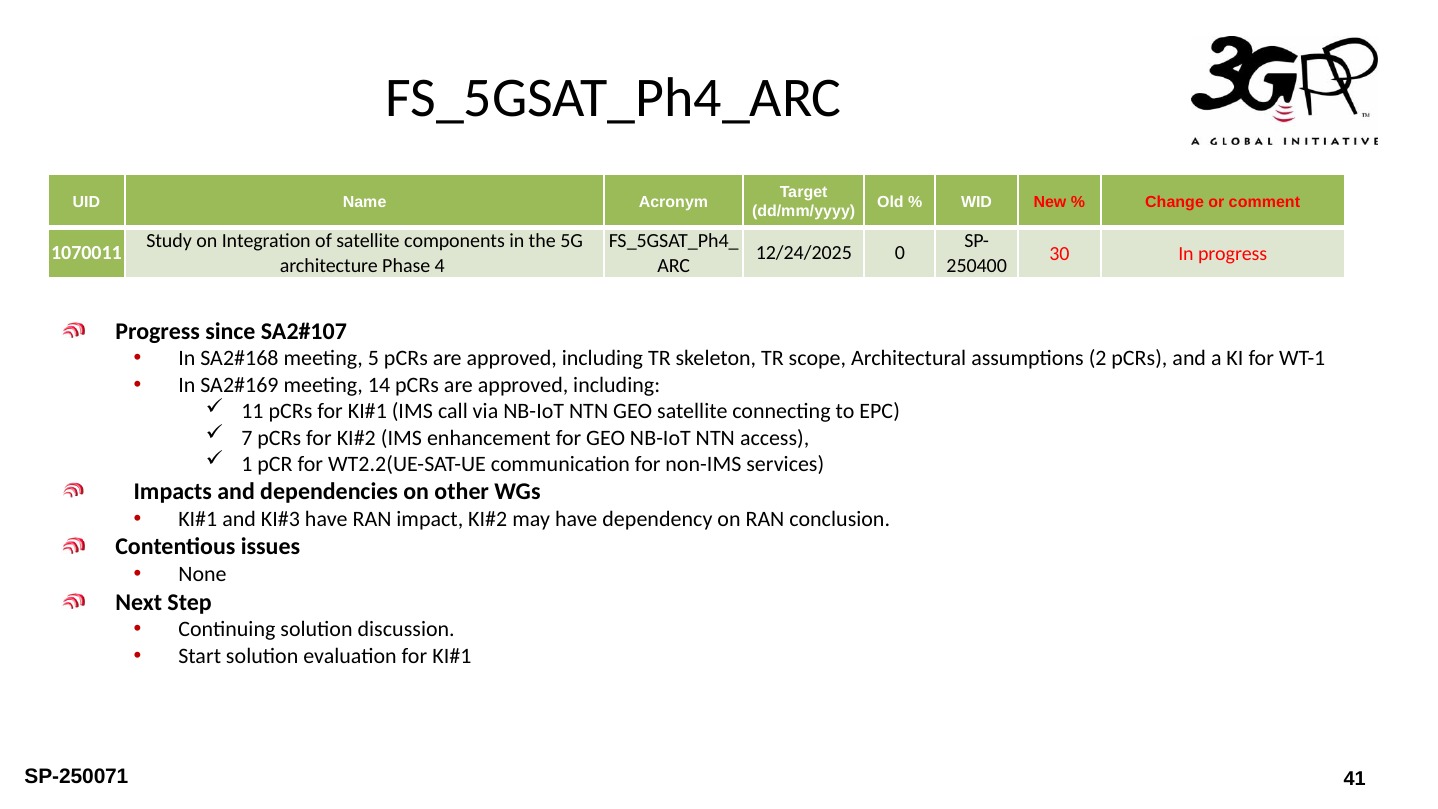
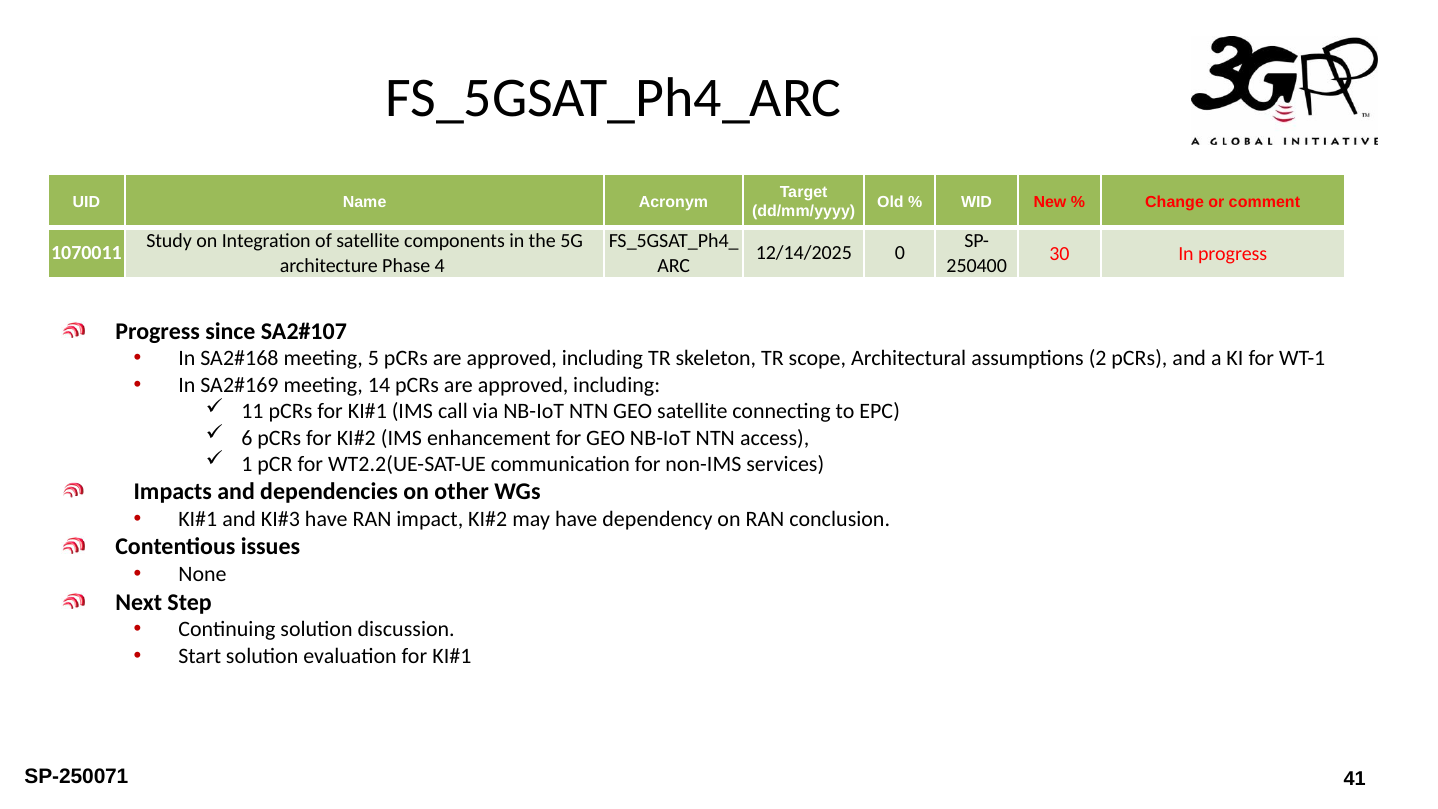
12/24/2025: 12/24/2025 -> 12/14/2025
7: 7 -> 6
